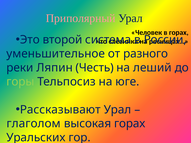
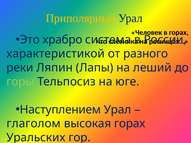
Приполярный colour: pink -> yellow
второй: второй -> храбро
уменьшительное: уменьшительное -> характеристикой
Честь: Честь -> Лапы
Рассказывают: Рассказывают -> Наступлением
